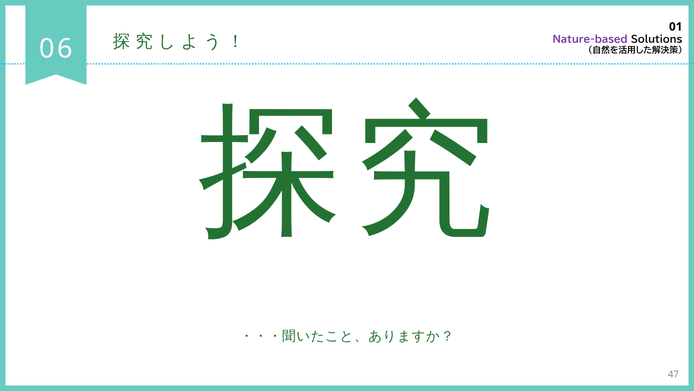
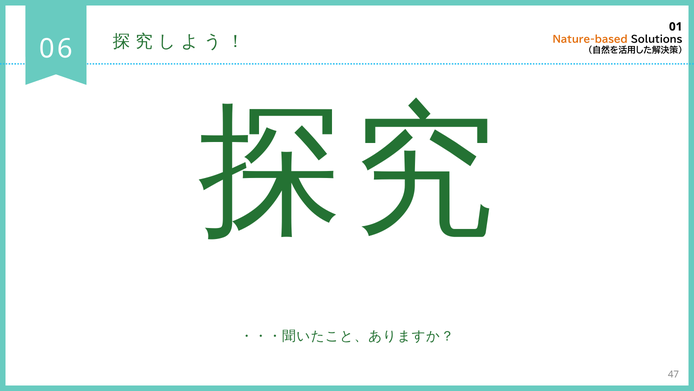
Nature-based colour: purple -> orange
